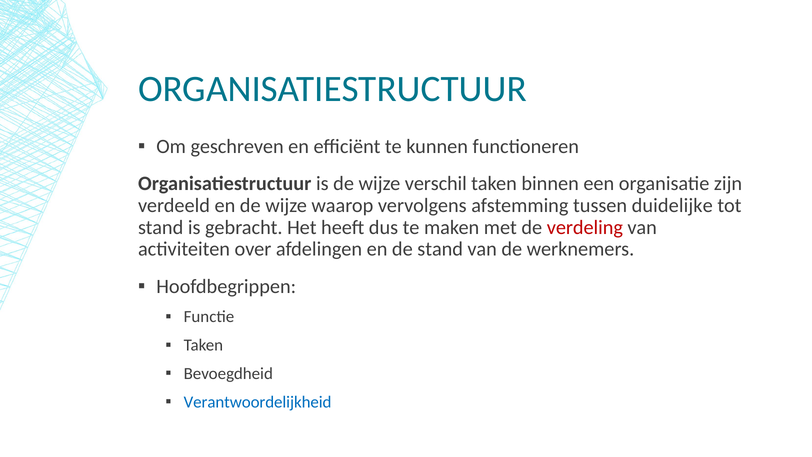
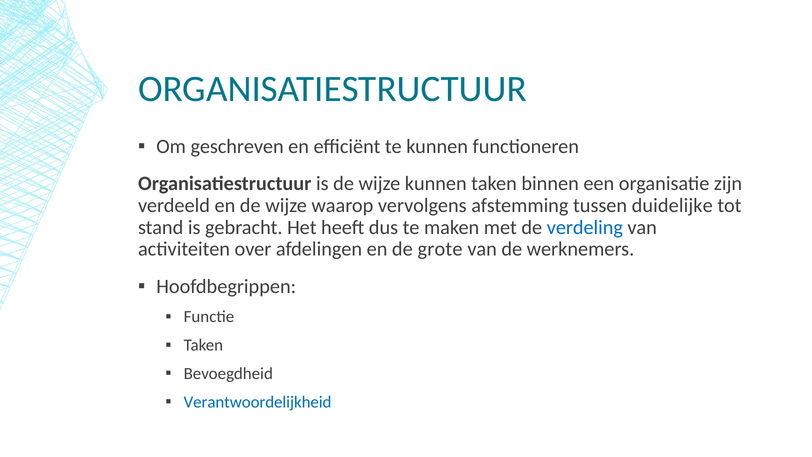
wijze verschil: verschil -> kunnen
verdeling colour: red -> blue
de stand: stand -> grote
